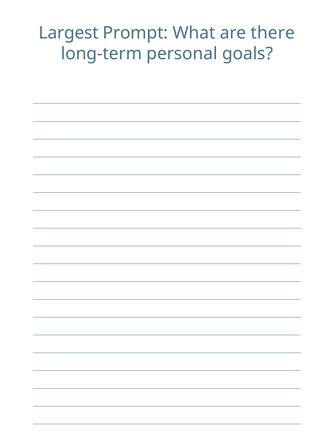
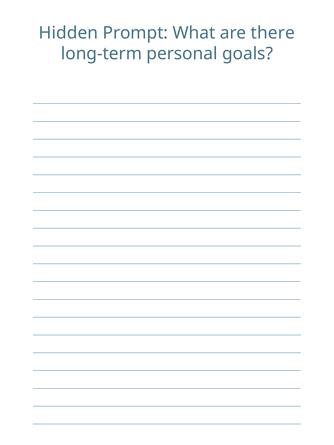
Largest: Largest -> Hidden
